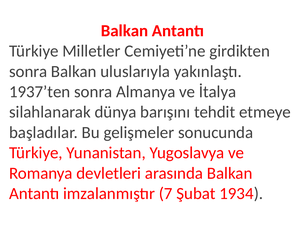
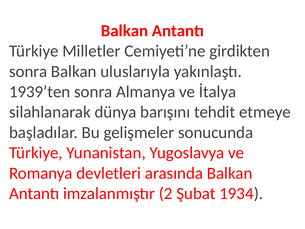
1937’ten: 1937’ten -> 1939’ten
7: 7 -> 2
